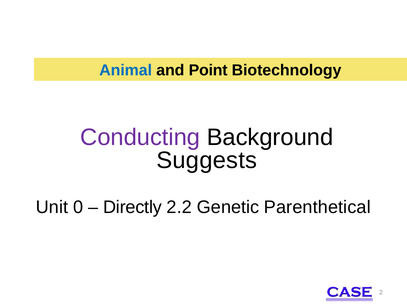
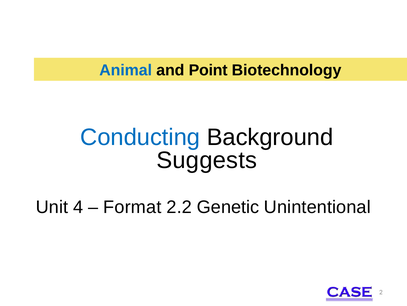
Conducting colour: purple -> blue
0: 0 -> 4
Directly: Directly -> Format
Parenthetical: Parenthetical -> Unintentional
